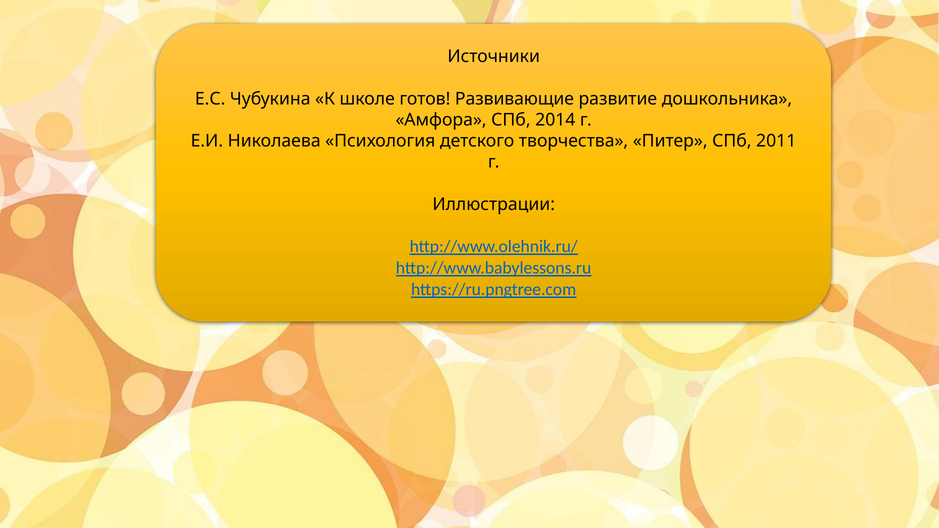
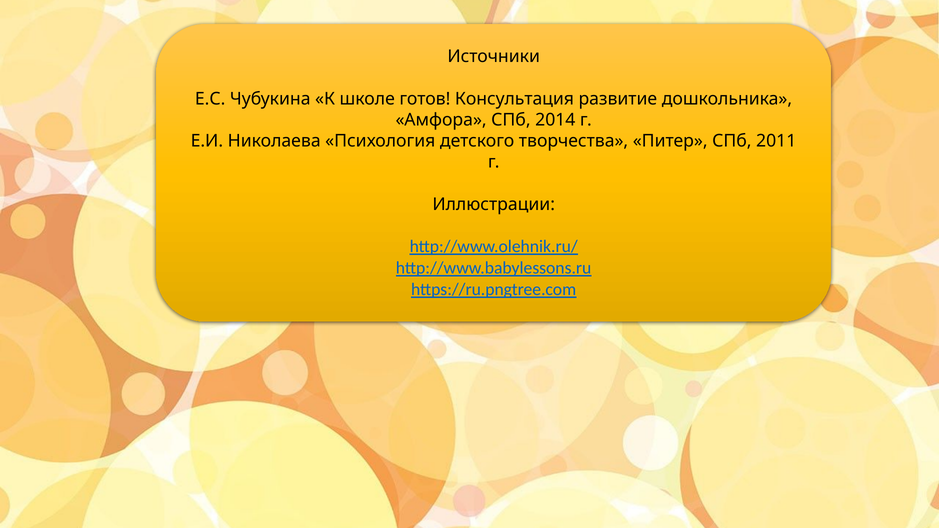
Развивающие: Развивающие -> Консультация
